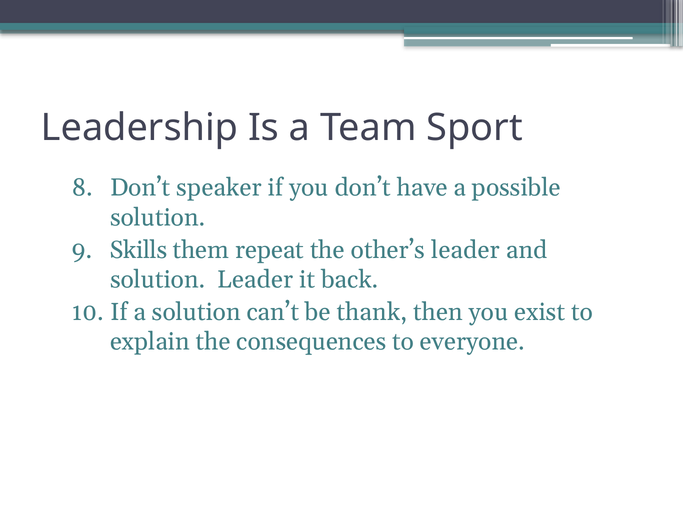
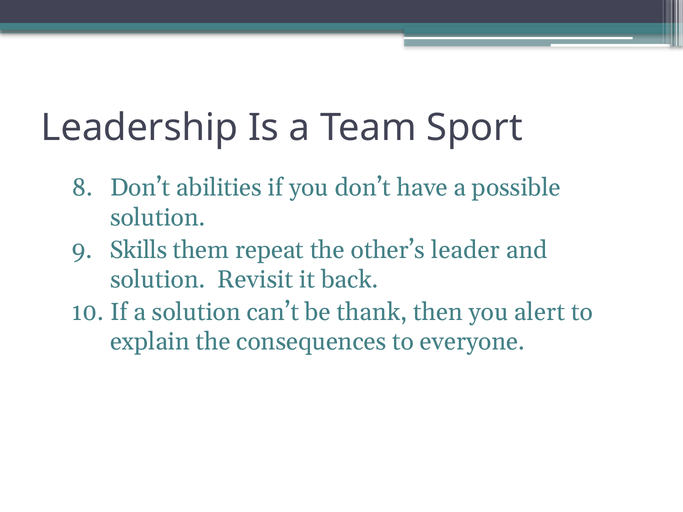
speaker: speaker -> abilities
solution Leader: Leader -> Revisit
exist: exist -> alert
